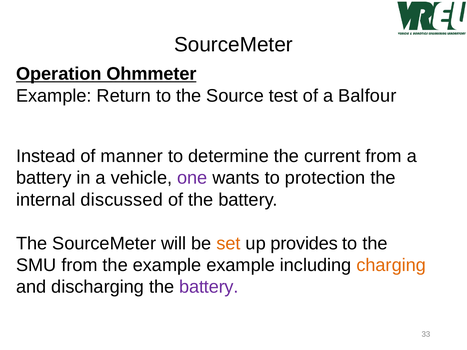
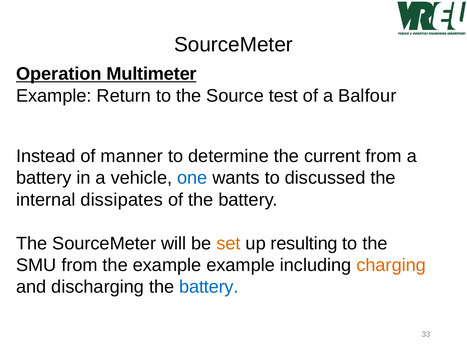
Ohmmeter: Ohmmeter -> Multimeter
one colour: purple -> blue
protection: protection -> discussed
discussed: discussed -> dissipates
provides: provides -> resulting
battery at (209, 287) colour: purple -> blue
